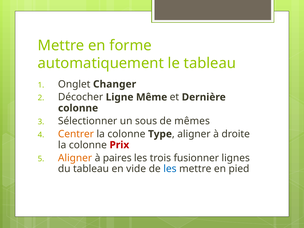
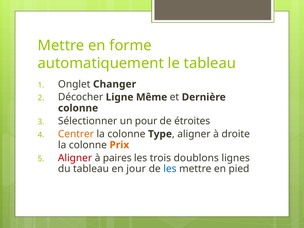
sous: sous -> pour
mêmes: mêmes -> étroites
Prix colour: red -> orange
Aligner at (75, 158) colour: orange -> red
fusionner: fusionner -> doublons
vide: vide -> jour
